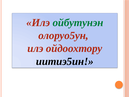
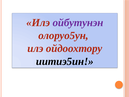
ойбутунэн colour: green -> purple
